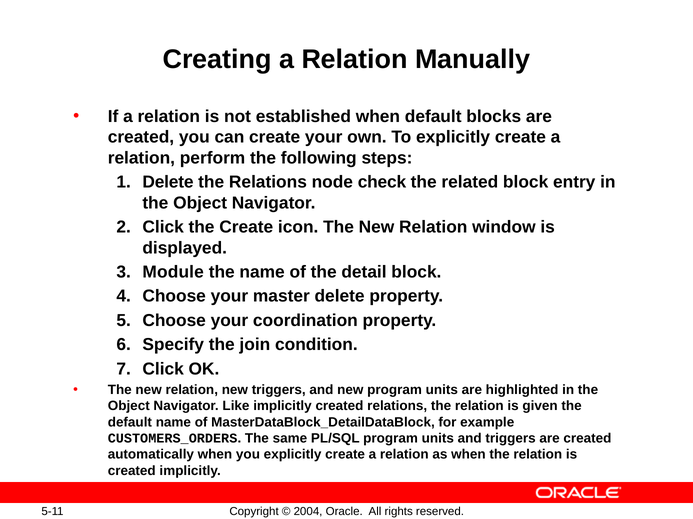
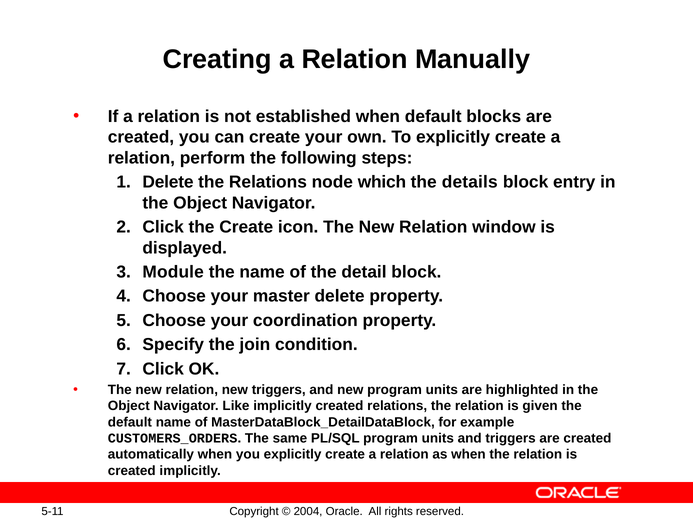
check: check -> which
related: related -> details
